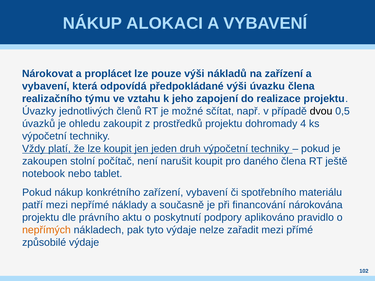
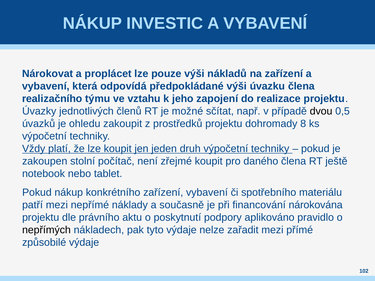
ALOKACI: ALOKACI -> INVESTIC
4: 4 -> 8
narušit: narušit -> zřejmé
nepřímých colour: orange -> black
